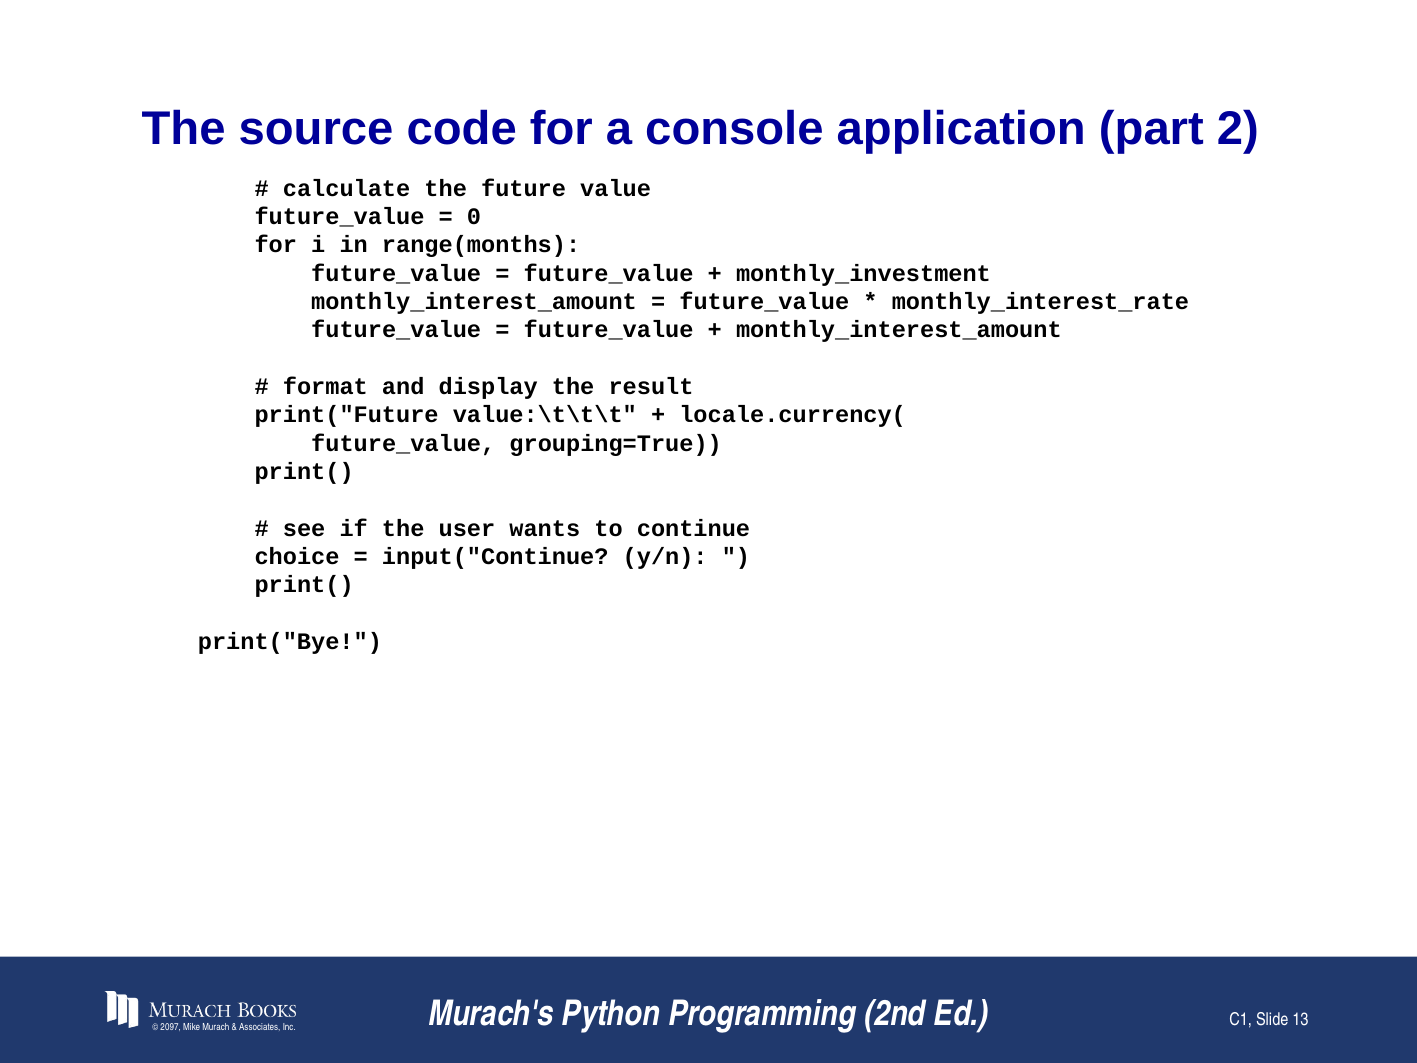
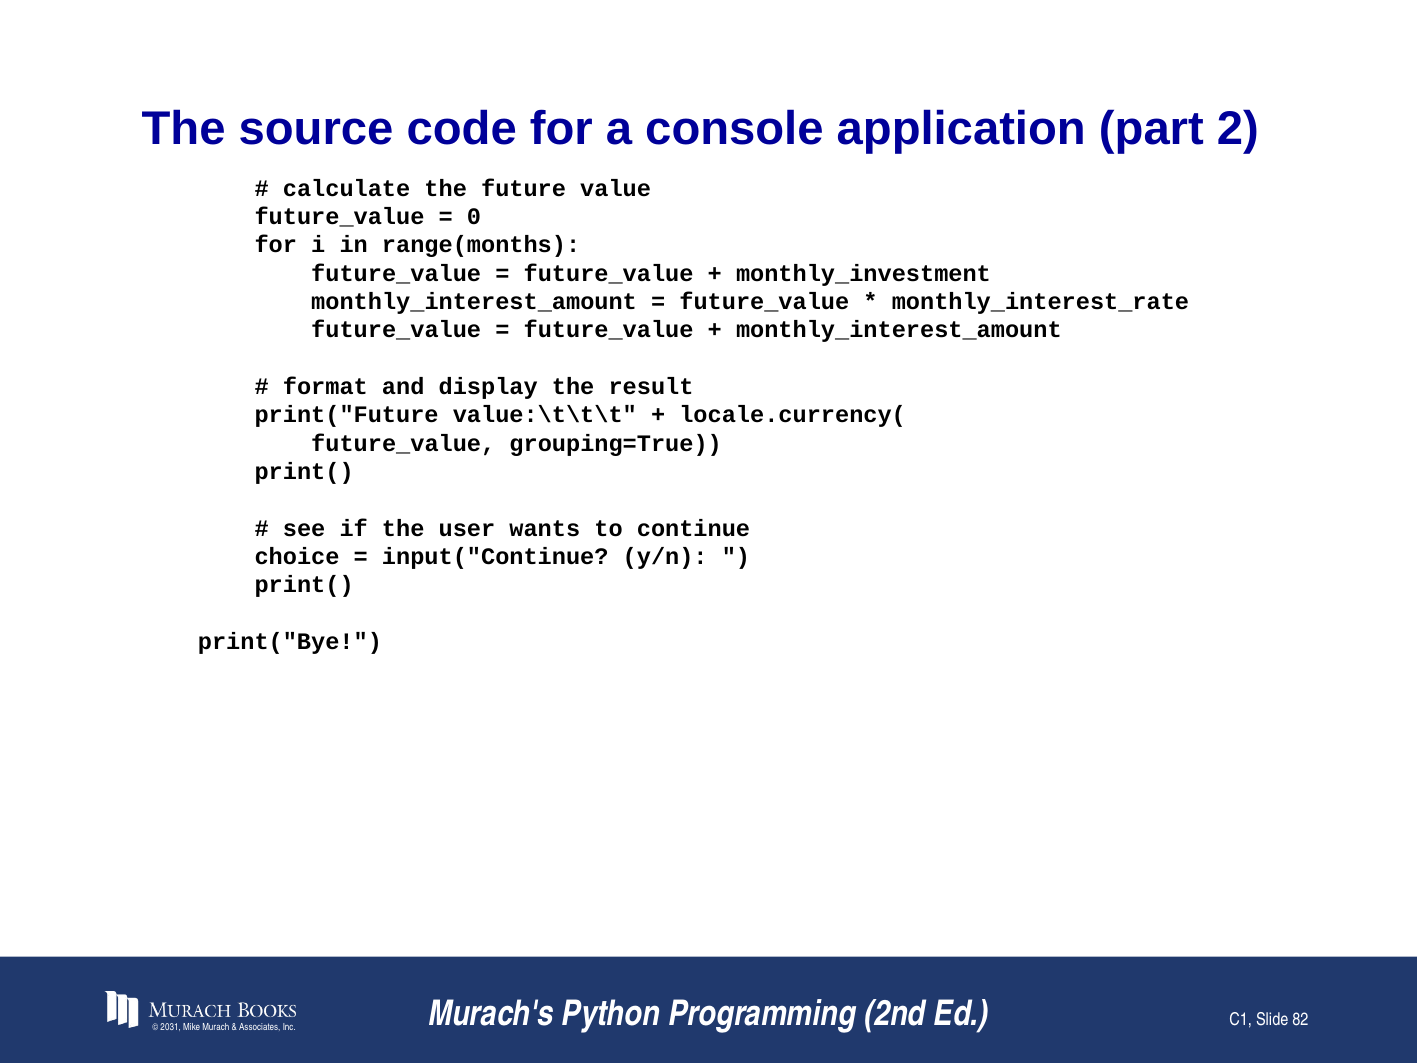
2097: 2097 -> 2031
13: 13 -> 82
